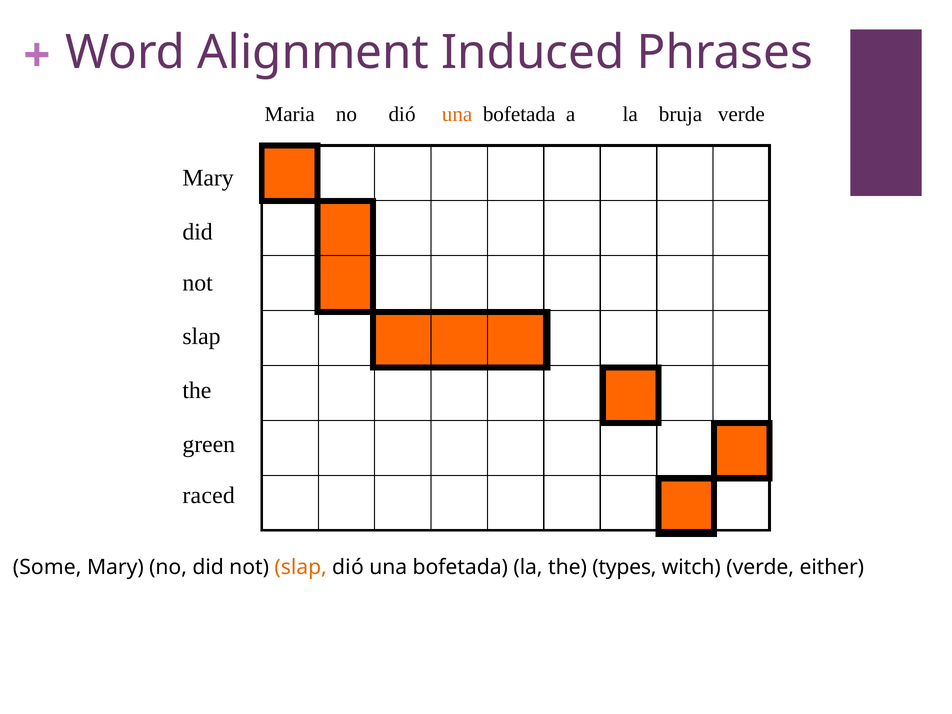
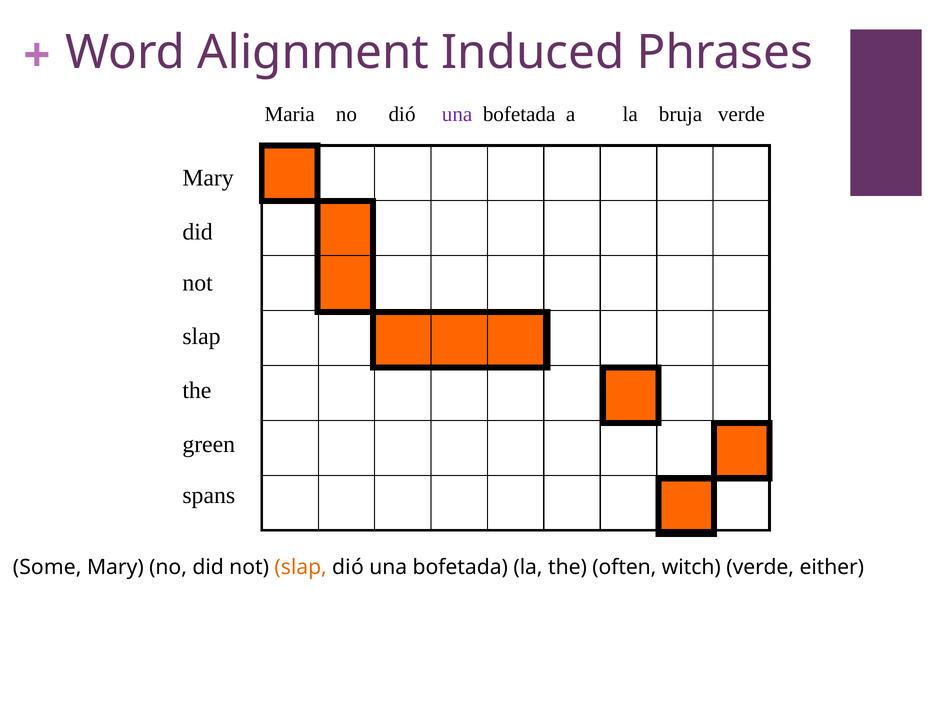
una at (457, 114) colour: orange -> purple
raced: raced -> spans
types: types -> often
